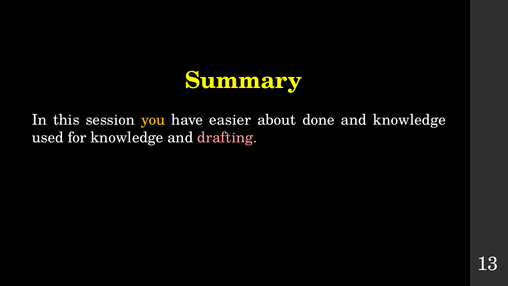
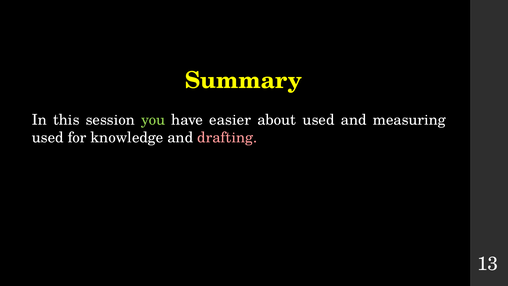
you colour: yellow -> light green
about done: done -> used
and knowledge: knowledge -> measuring
